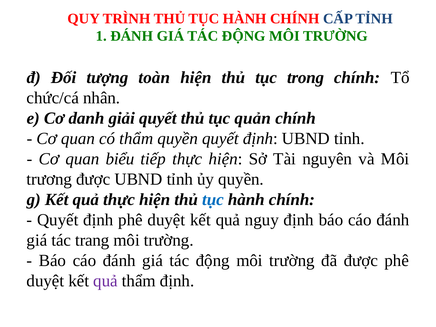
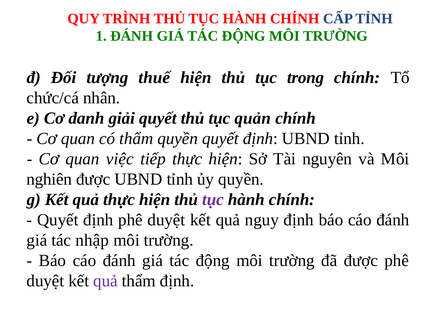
toàn: toàn -> thuế
biểu: biểu -> việc
trương: trương -> nghiên
tục at (213, 200) colour: blue -> purple
trang: trang -> nhập
